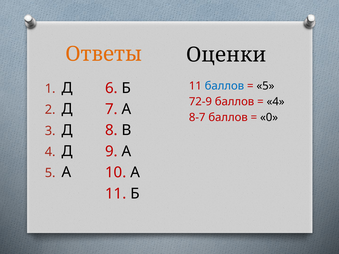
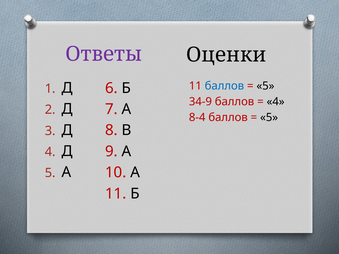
Ответы colour: orange -> purple
72-9: 72-9 -> 34-9
8-7: 8-7 -> 8-4
0 at (269, 118): 0 -> 5
